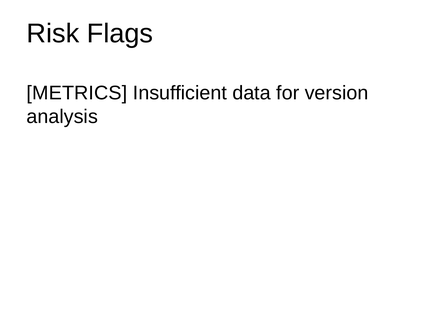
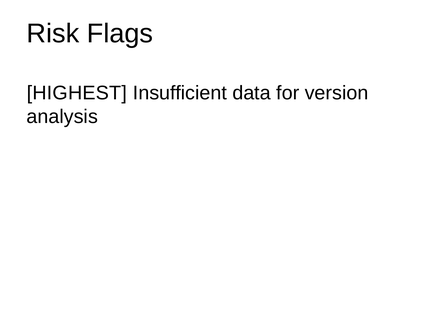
METRICS: METRICS -> HIGHEST
